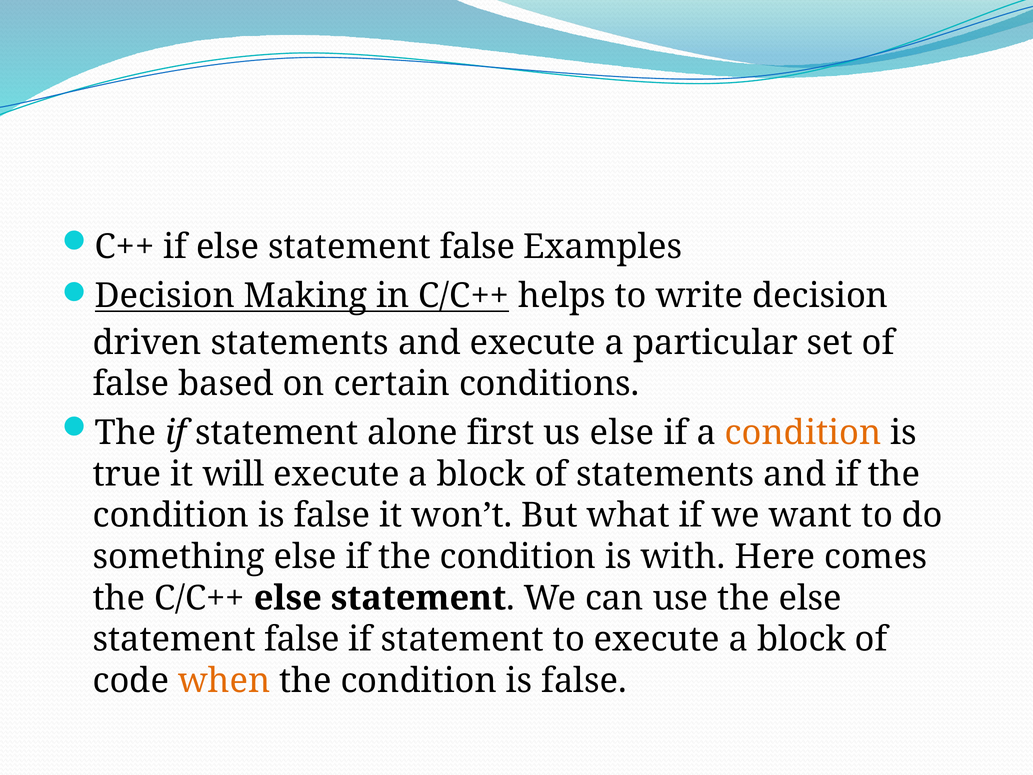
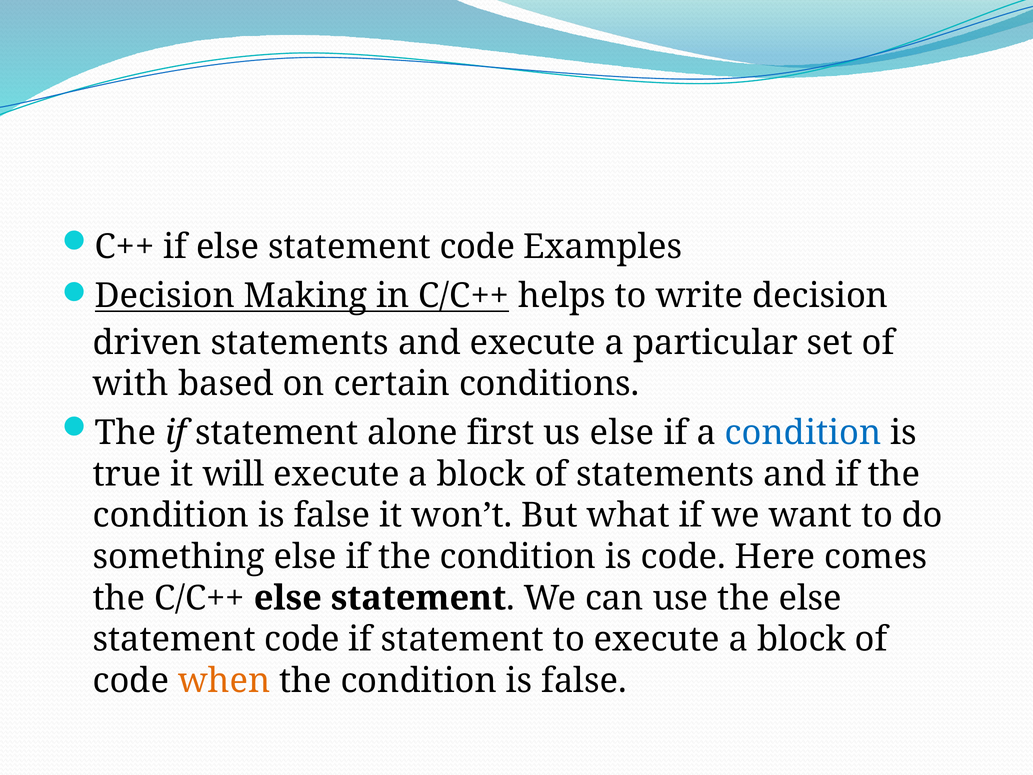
if else statement false: false -> code
false at (131, 384): false -> with
condition at (803, 433) colour: orange -> blue
is with: with -> code
false at (302, 639): false -> code
